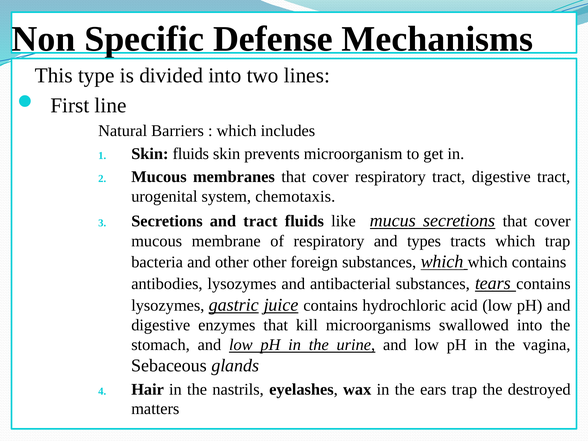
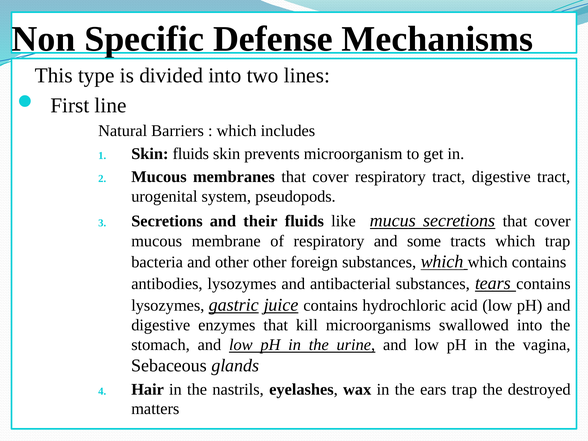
chemotaxis: chemotaxis -> pseudopods
and tract: tract -> their
types: types -> some
